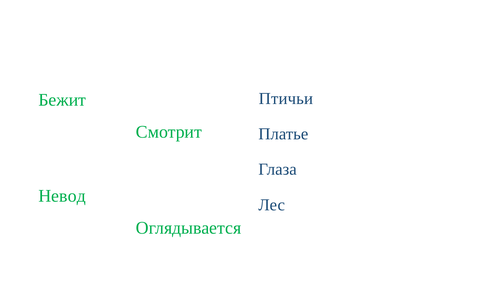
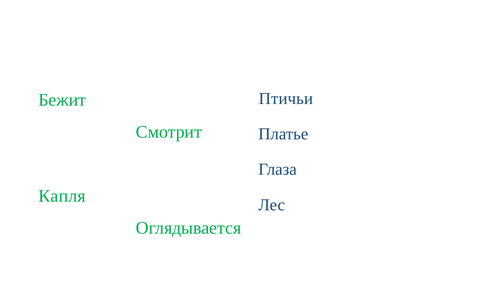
Невод: Невод -> Капля
